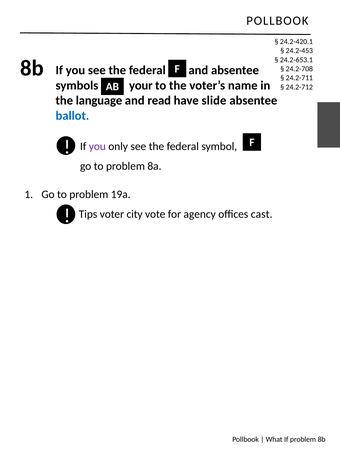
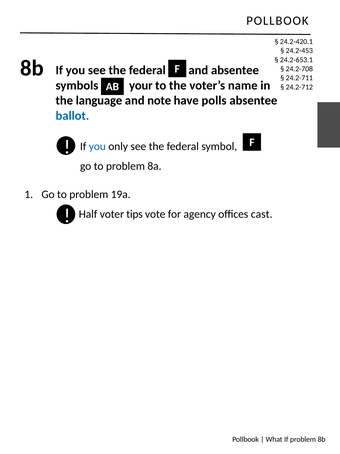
read: read -> note
slide: slide -> polls
you at (97, 146) colour: purple -> blue
Tips: Tips -> Half
city: city -> tips
